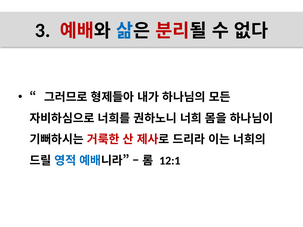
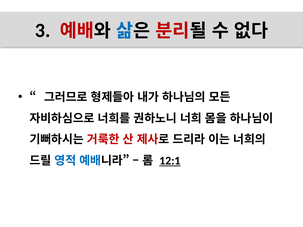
12:1 underline: none -> present
